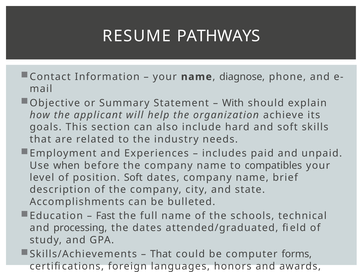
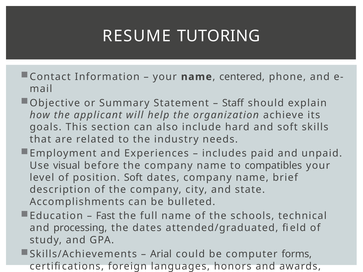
PATHWAYS: PATHWAYS -> TUTORING
diagnose: diagnose -> centered
With: With -> Staff
when: when -> visual
That at (161, 254): That -> Arial
